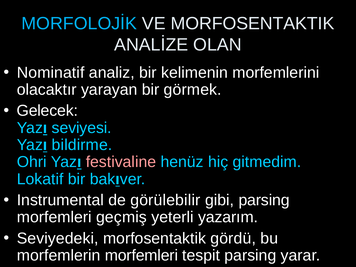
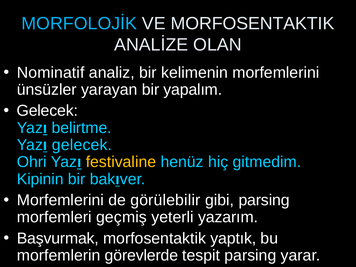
olacaktır: olacaktır -> ünsüzler
görmek: görmek -> yapalım
seviyesi: seviyesi -> belirtme
Yazı bildirme: bildirme -> gelecek
festivaline colour: pink -> yellow
Lokatif: Lokatif -> Kipinin
Instrumental at (60, 200): Instrumental -> Morfemlerini
Seviyedeki: Seviyedeki -> Başvurmak
gördü: gördü -> yaptık
morfemlerin morfemleri: morfemleri -> görevlerde
